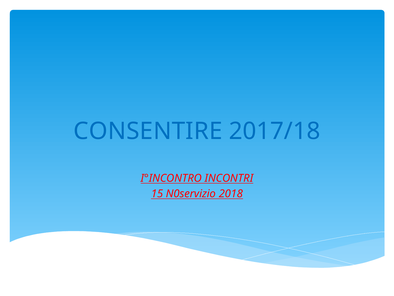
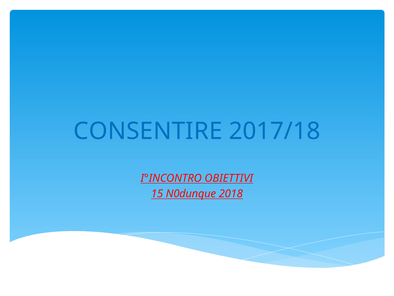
INCONTRI: INCONTRI -> OBIETTIVI
N0servizio: N0servizio -> N0dunque
